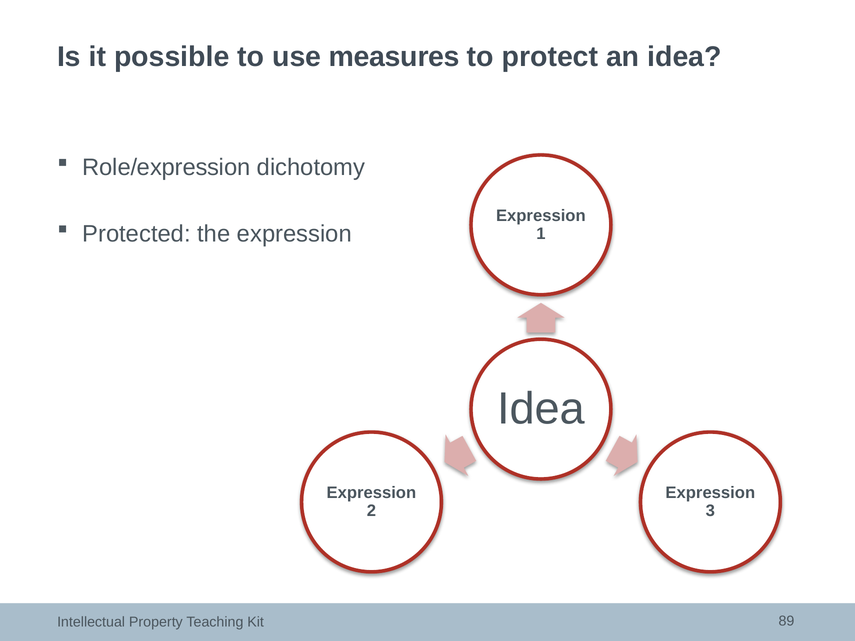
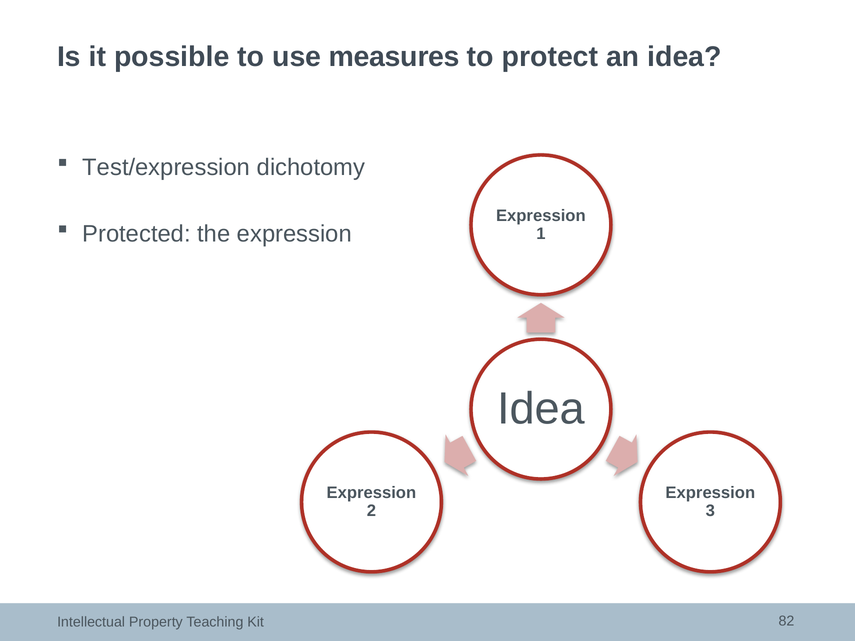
Role/expression: Role/expression -> Test/expression
89: 89 -> 82
